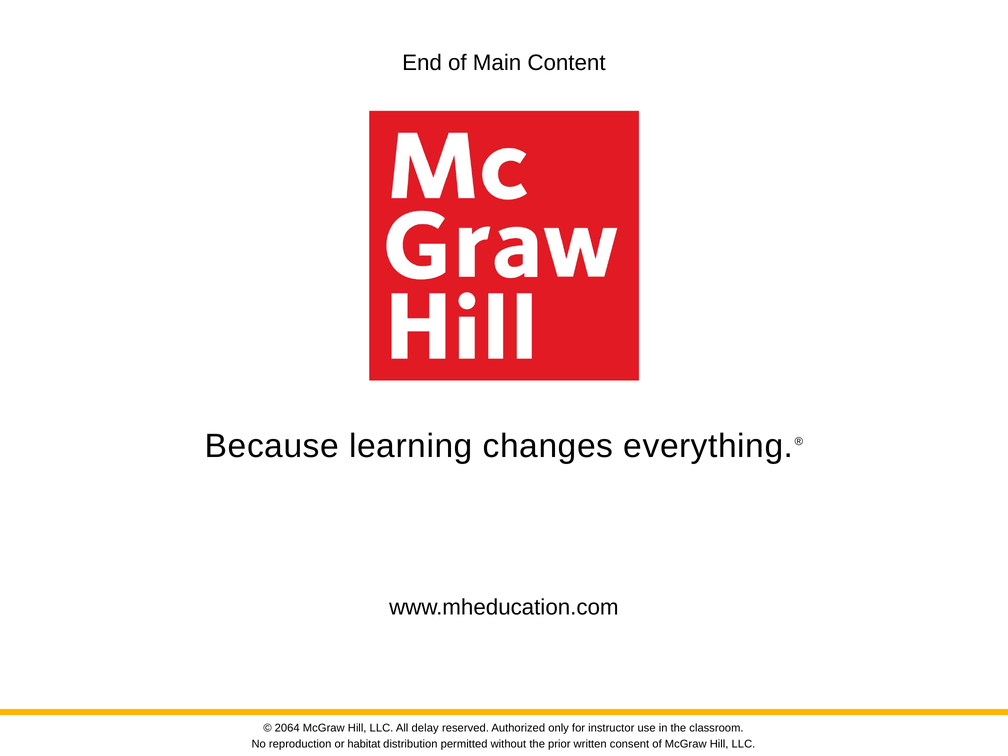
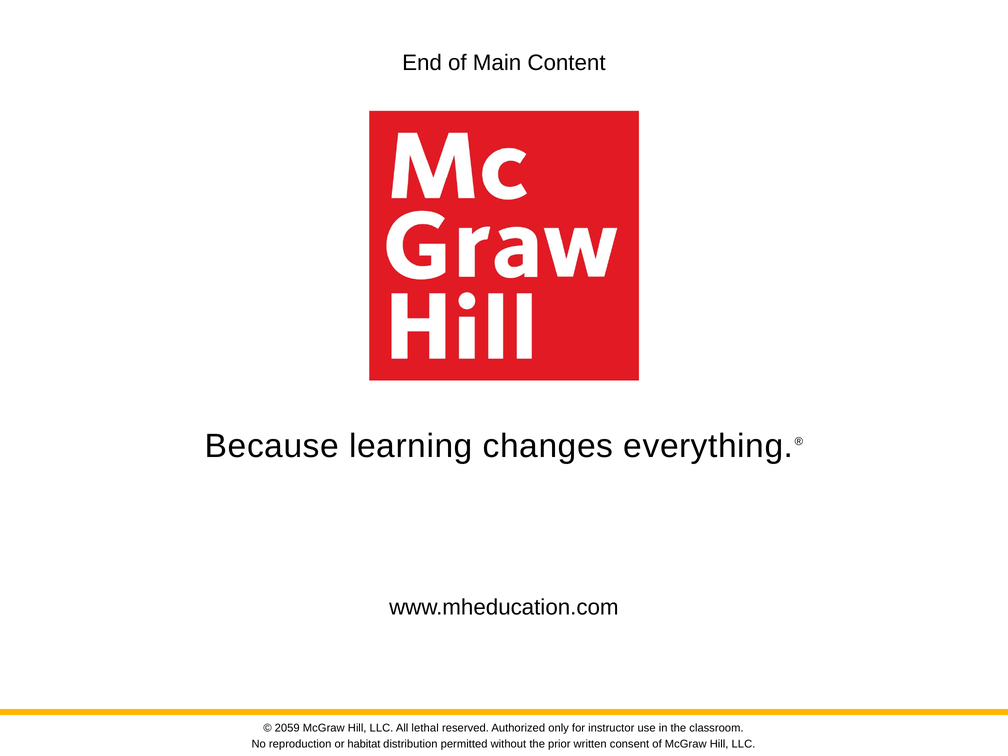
2064: 2064 -> 2059
delay: delay -> lethal
